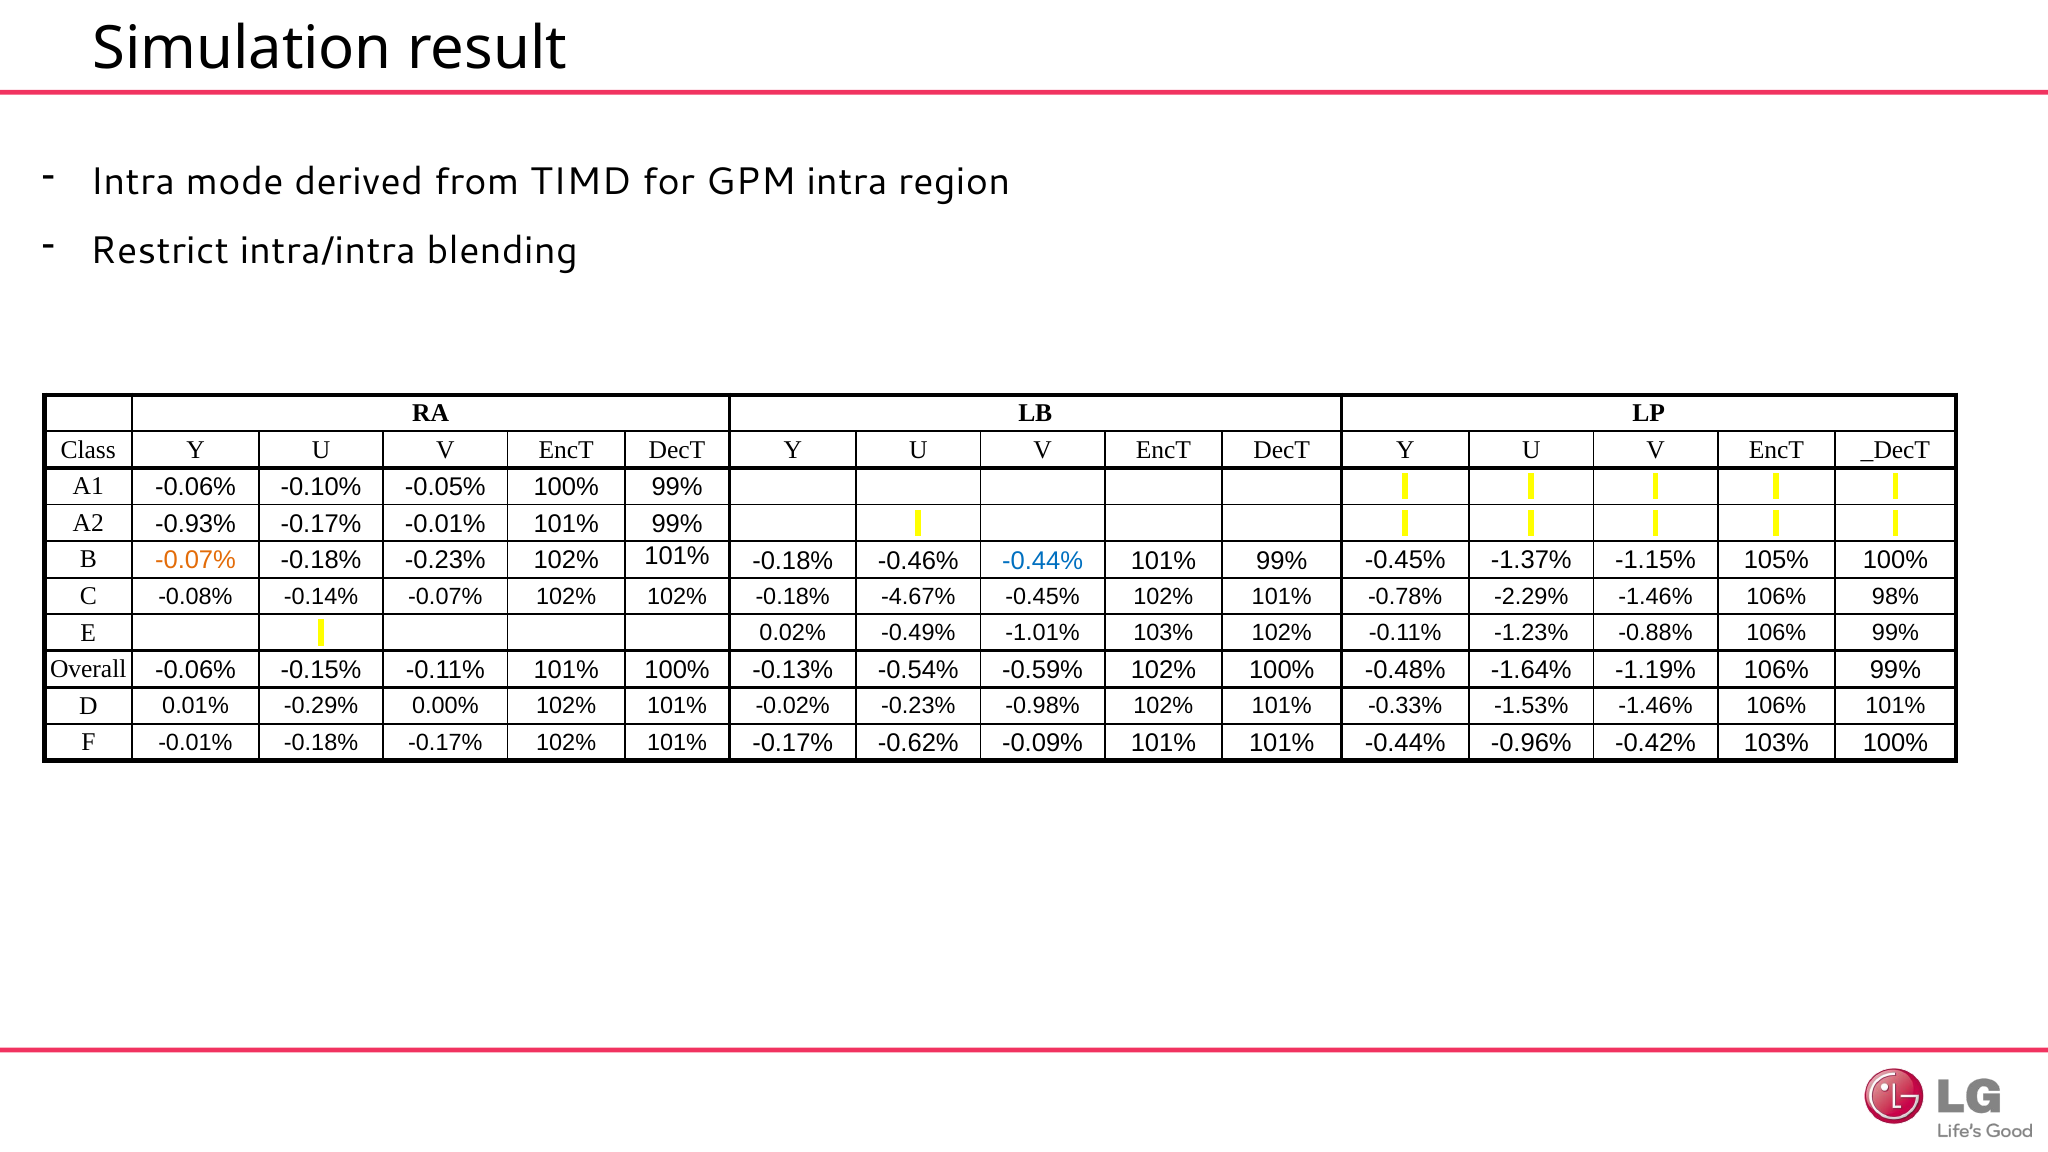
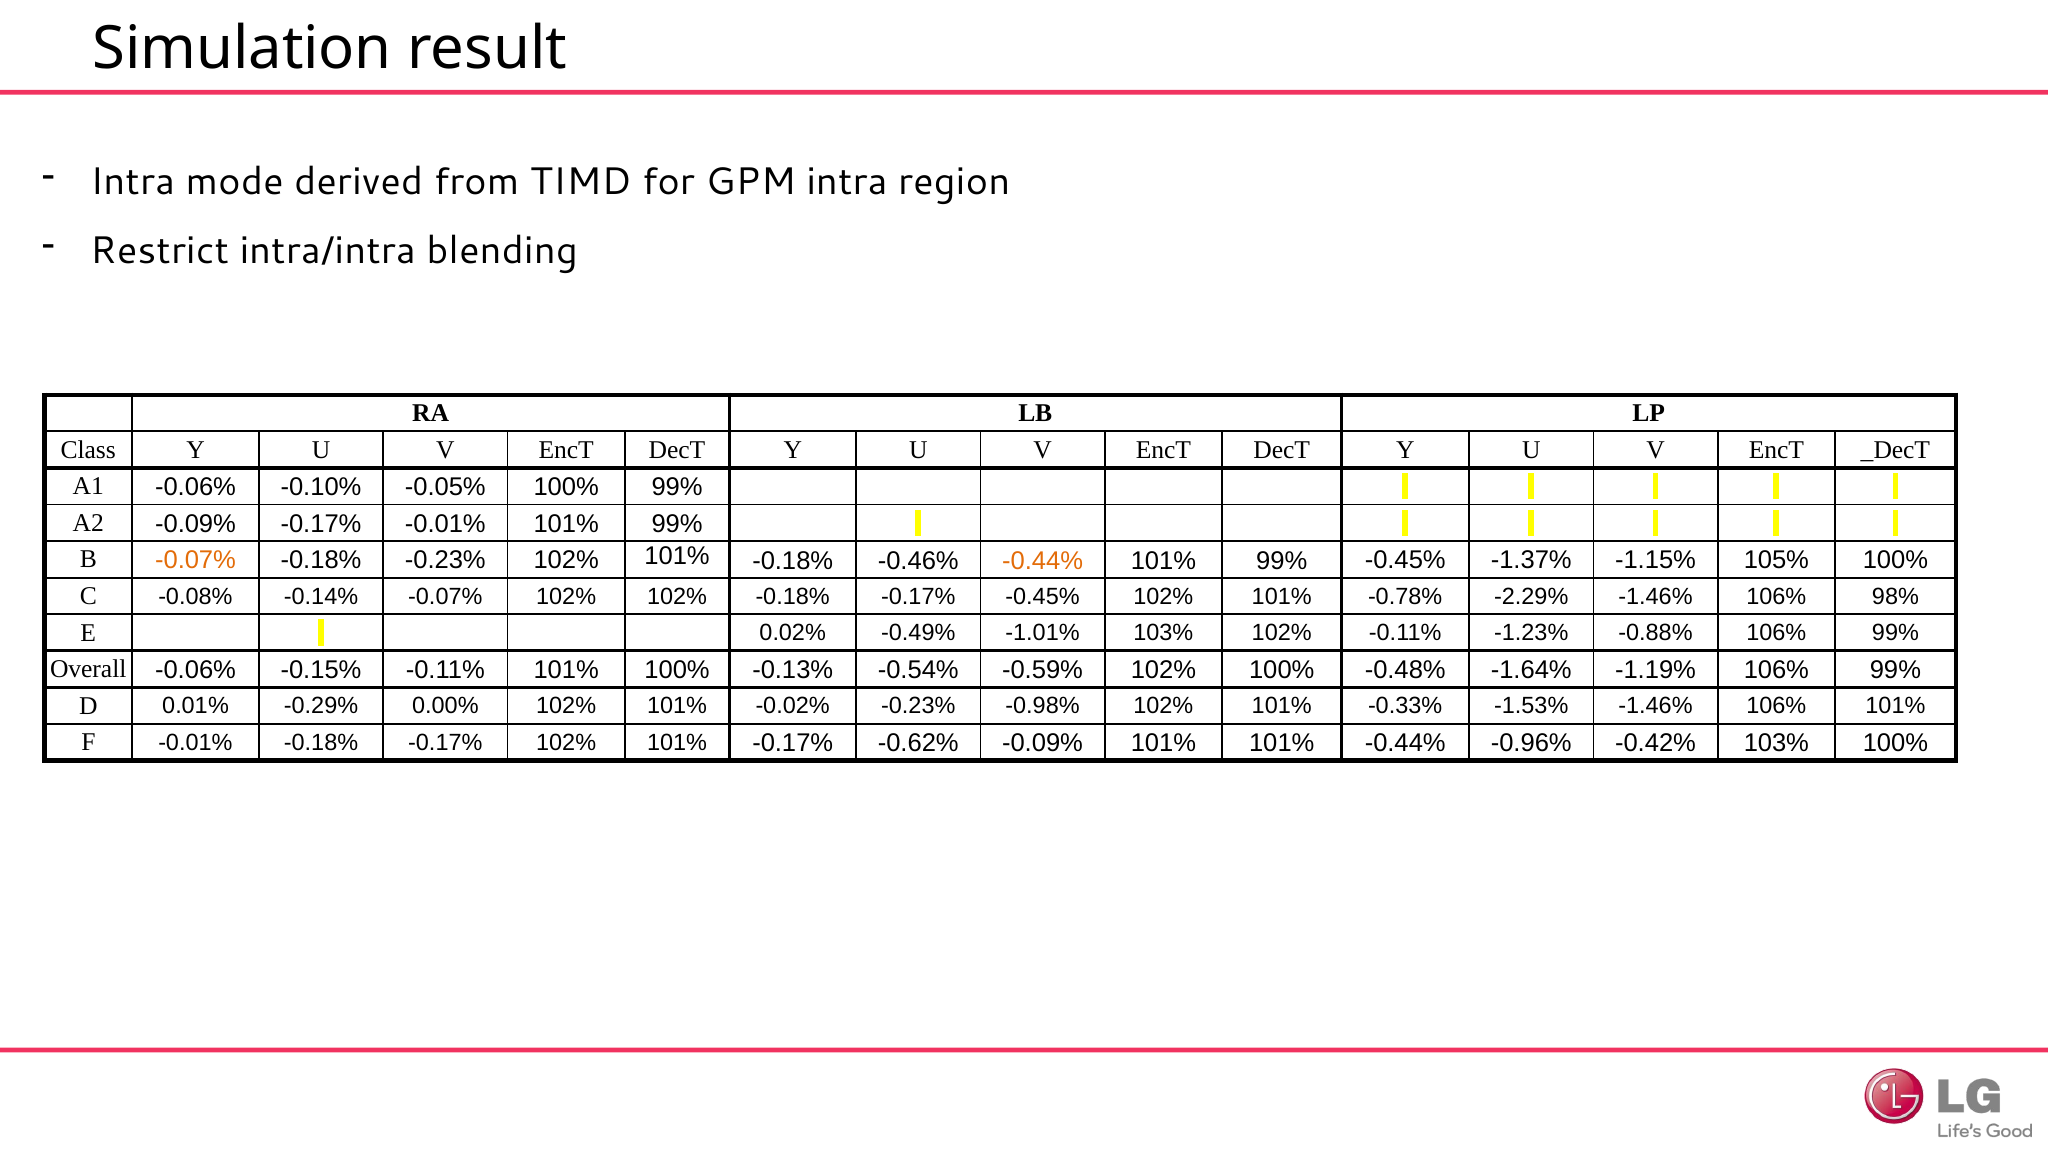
A2 -0.93%: -0.93% -> -0.09%
-0.44% at (1043, 561) colour: blue -> orange
102% -0.18% -4.67%: -4.67% -> -0.17%
